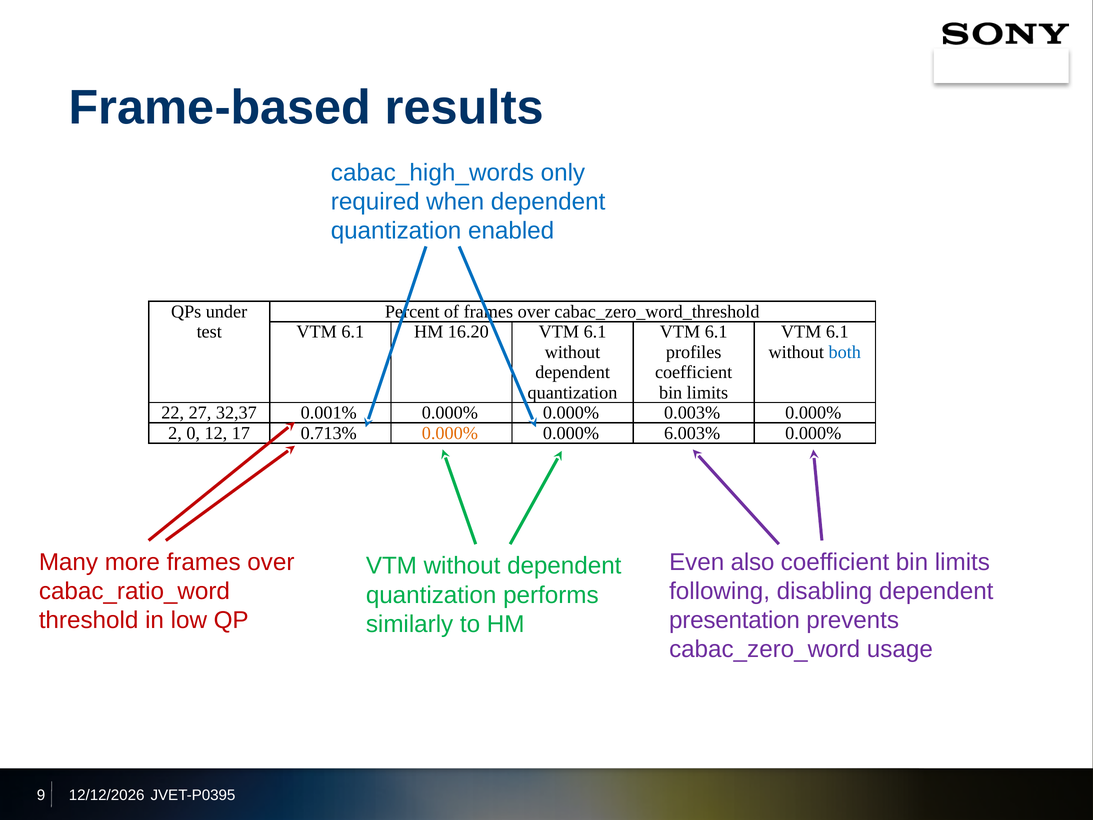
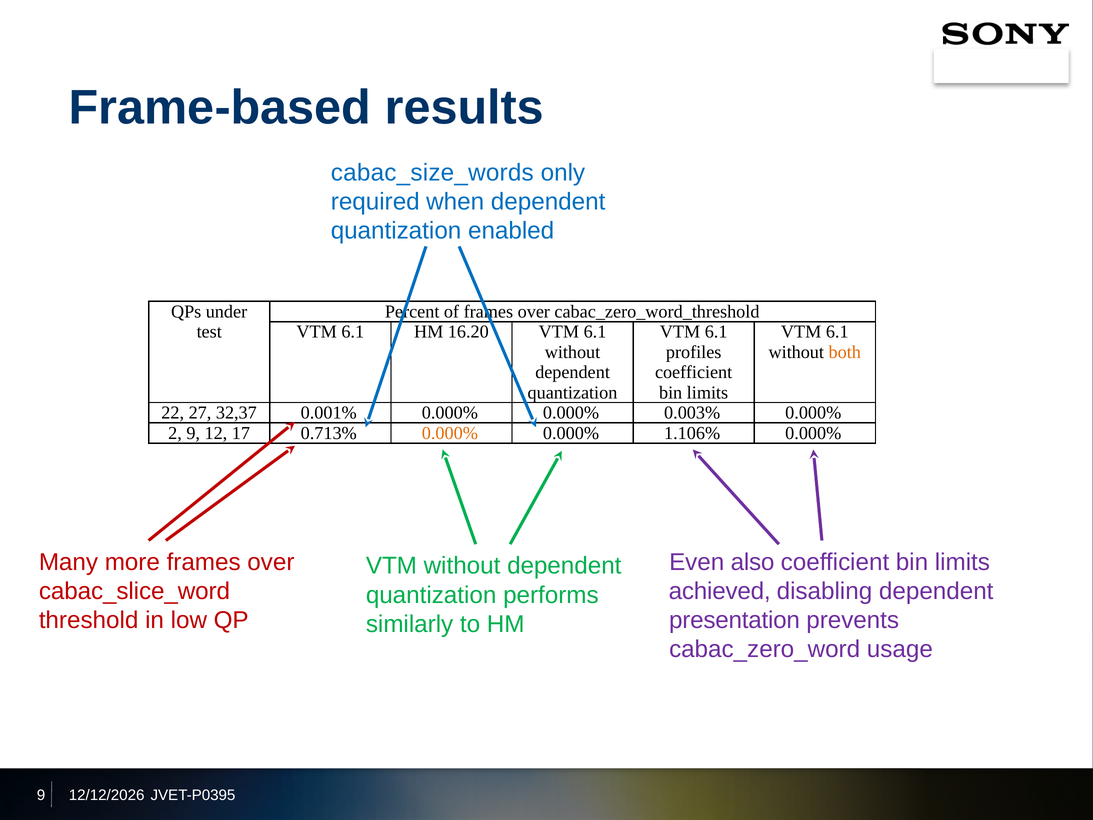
cabac_high_words: cabac_high_words -> cabac_size_words
both colour: blue -> orange
2 0: 0 -> 9
6.003%: 6.003% -> 1.106%
cabac_ratio_word: cabac_ratio_word -> cabac_slice_word
following: following -> achieved
